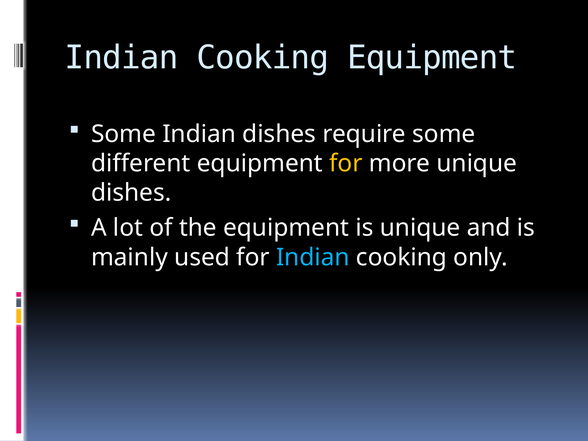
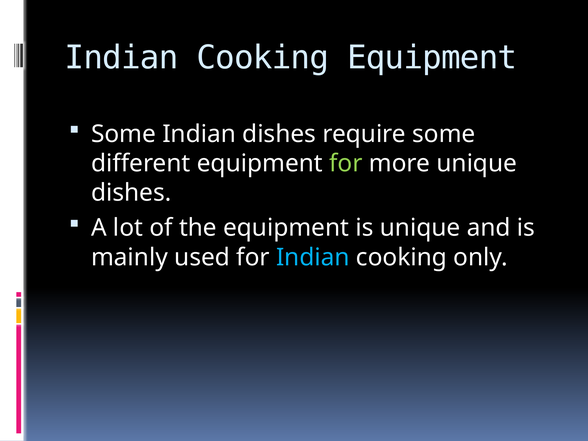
for at (346, 163) colour: yellow -> light green
